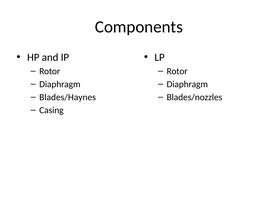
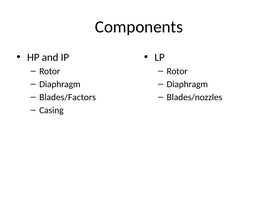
Blades/Haynes: Blades/Haynes -> Blades/Factors
